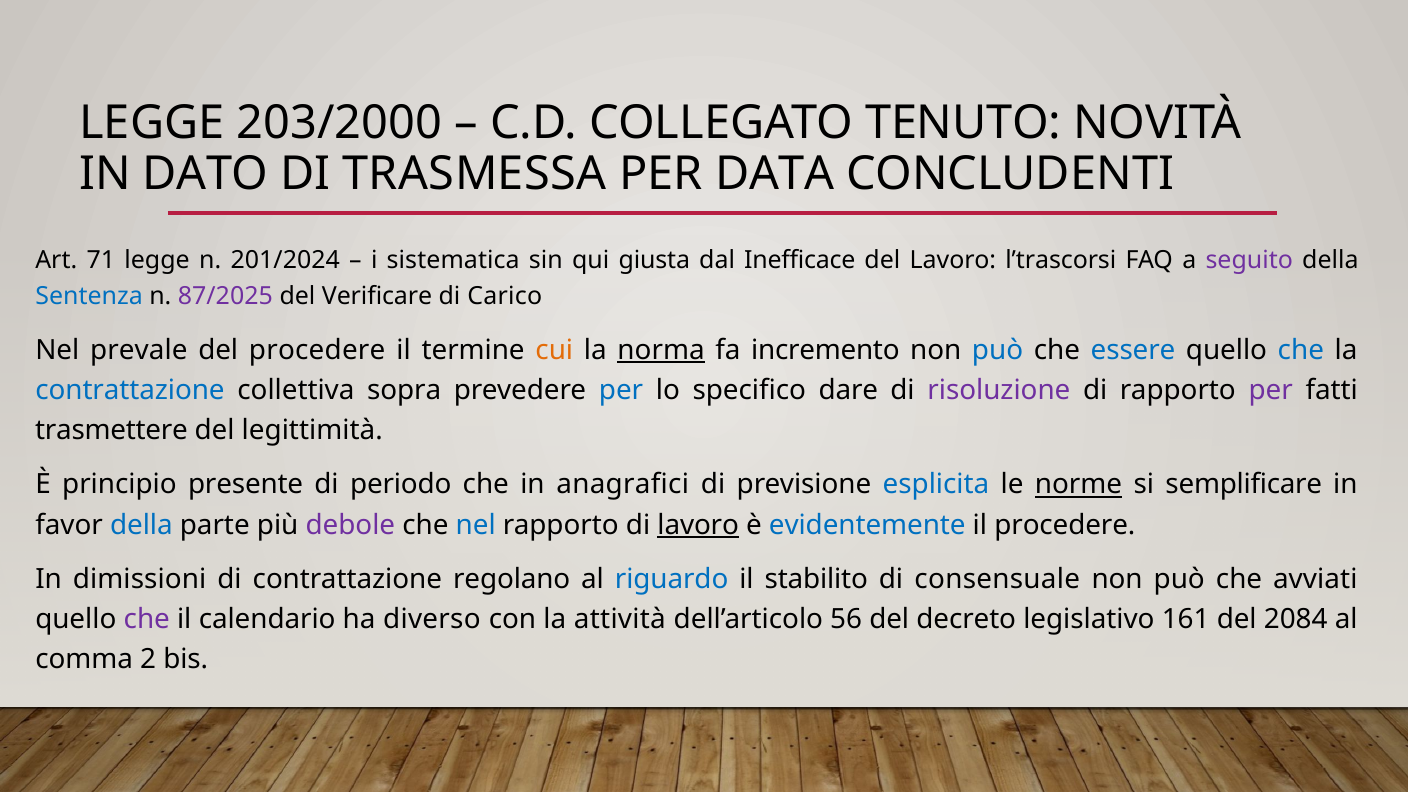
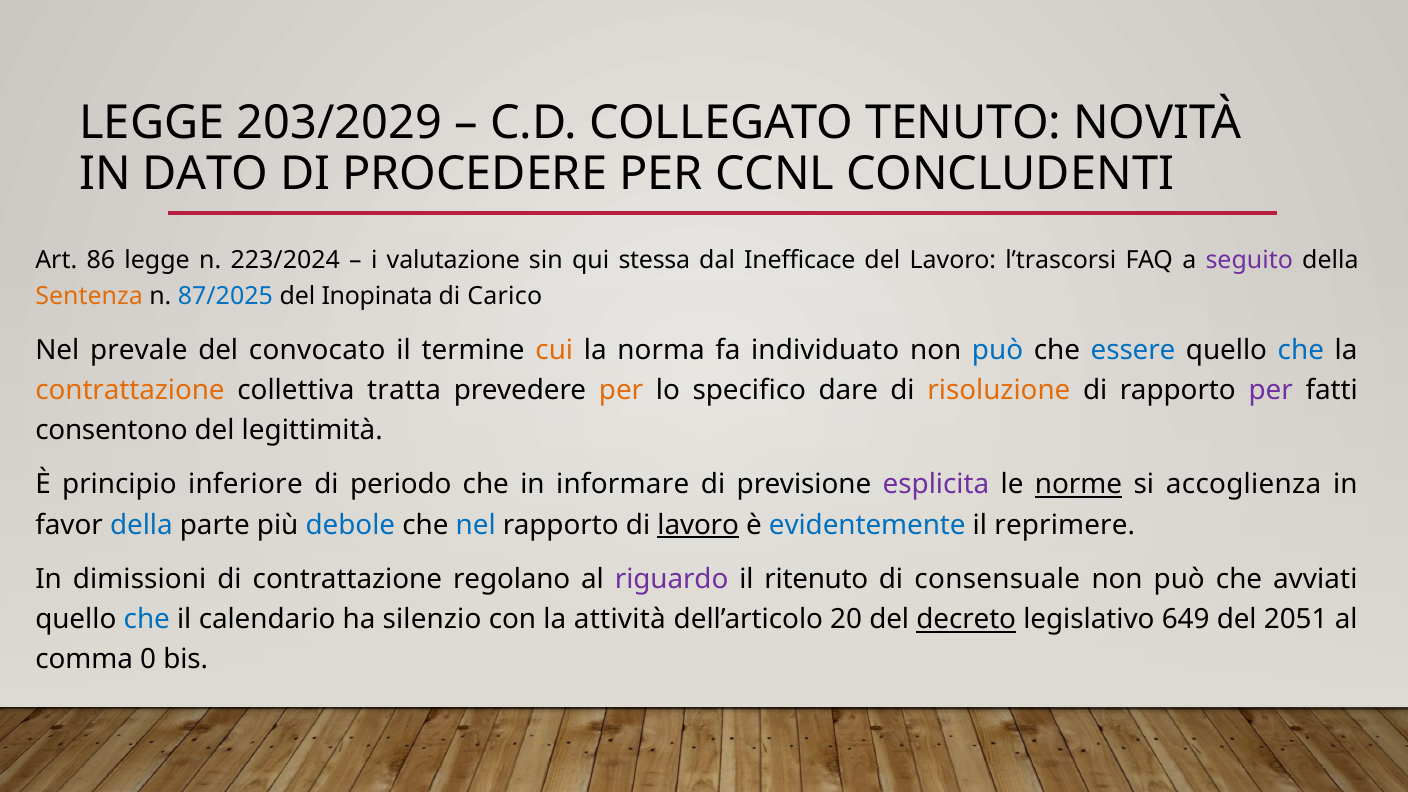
203/2000: 203/2000 -> 203/2029
TRASMESSA: TRASMESSA -> PROCEDERE
DATA: DATA -> CCNL
71: 71 -> 86
201/2024: 201/2024 -> 223/2024
sistematica: sistematica -> valutazione
giusta: giusta -> stessa
Sentenza colour: blue -> orange
87/2025 colour: purple -> blue
Verificare: Verificare -> Inopinata
del procedere: procedere -> convocato
norma underline: present -> none
incremento: incremento -> individuato
contrattazione at (130, 390) colour: blue -> orange
sopra: sopra -> tratta
per at (621, 390) colour: blue -> orange
risoluzione colour: purple -> orange
trasmettere: trasmettere -> consentono
presente: presente -> inferiore
anagrafici: anagrafici -> informare
esplicita colour: blue -> purple
semplificare: semplificare -> accoglienza
debole colour: purple -> blue
il procedere: procedere -> reprimere
riguardo colour: blue -> purple
stabilito: stabilito -> ritenuto
che at (147, 620) colour: purple -> blue
diverso: diverso -> silenzio
56: 56 -> 20
decreto underline: none -> present
161: 161 -> 649
2084: 2084 -> 2051
2: 2 -> 0
